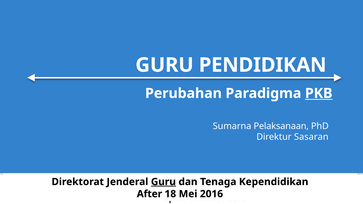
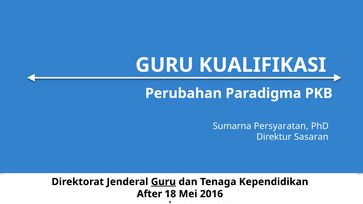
GURU PENDIDIKAN: PENDIDIKAN -> KUALIFIKASI
PKB underline: present -> none
Pelaksanaan: Pelaksanaan -> Persyaratan
